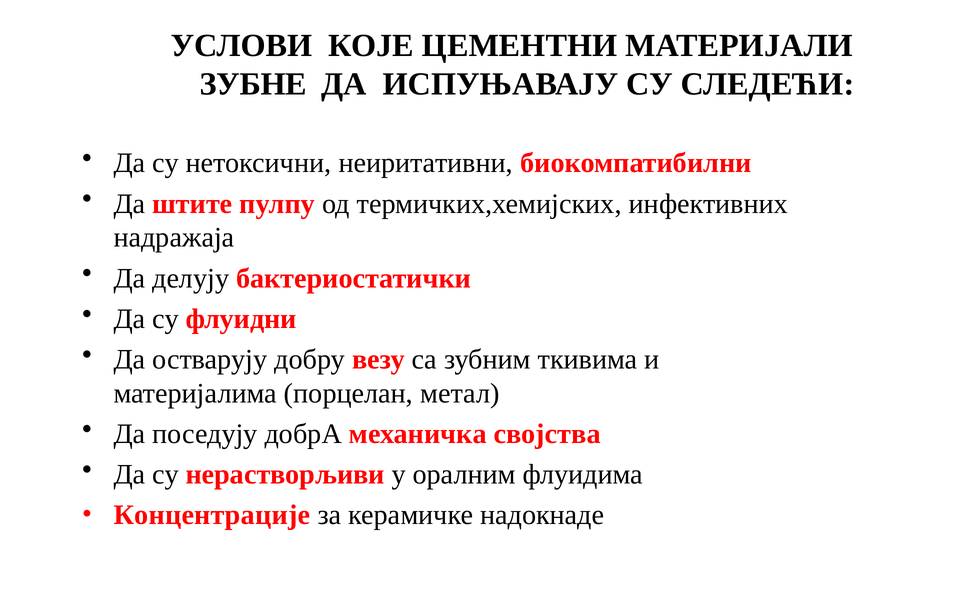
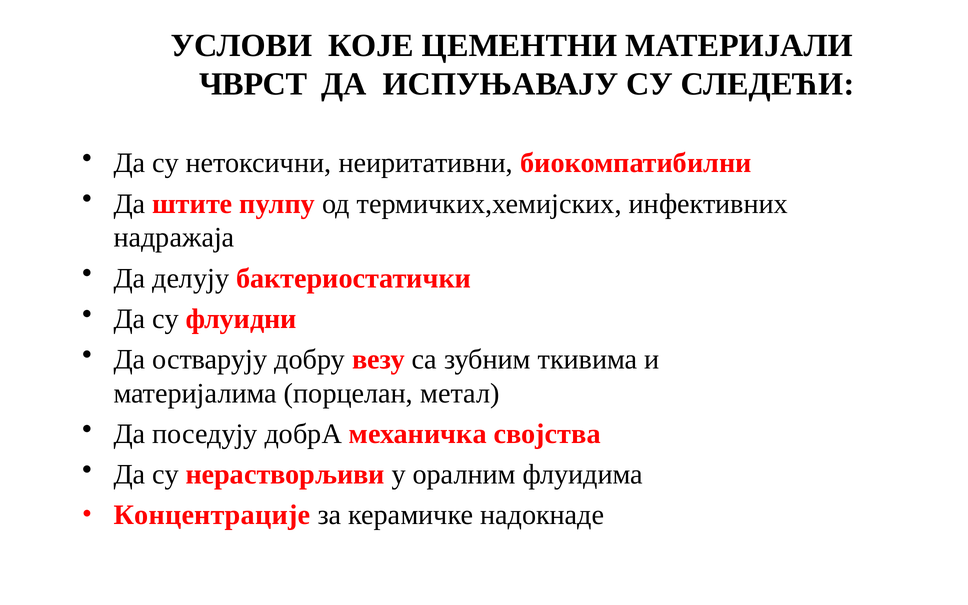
ЗУБНЕ: ЗУБНЕ -> ЧВРСТ
